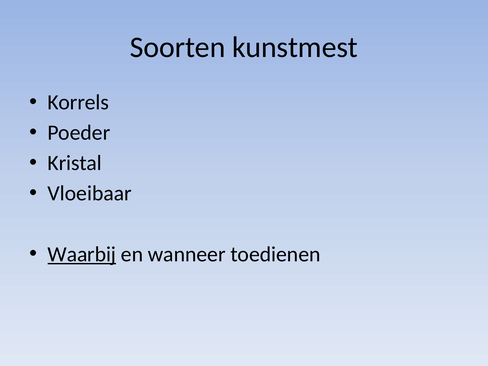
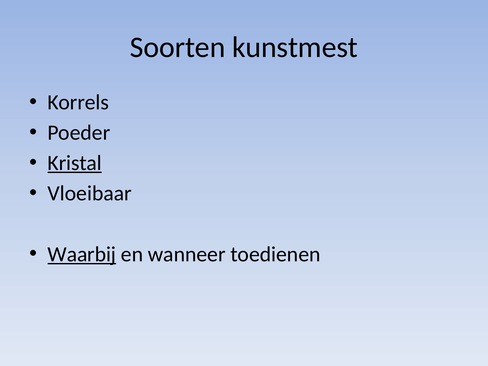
Kristal underline: none -> present
